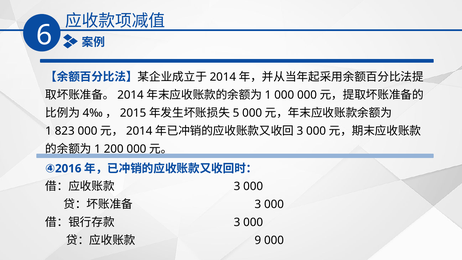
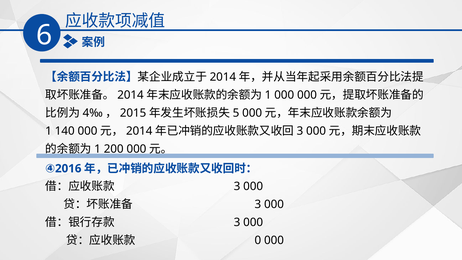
823: 823 -> 140
9: 9 -> 0
